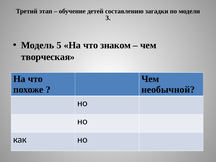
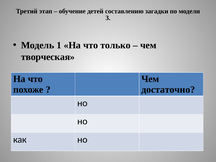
5: 5 -> 1
знаком: знаком -> только
необычной: необычной -> достаточно
